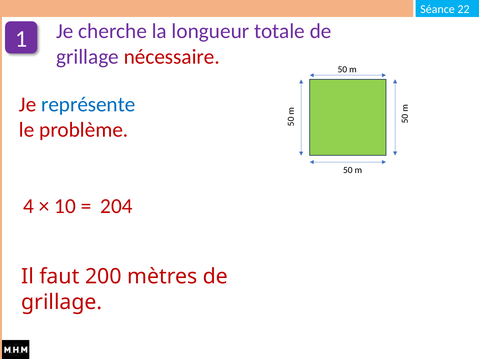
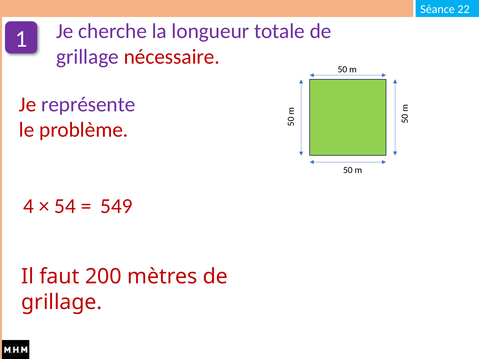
représente colour: blue -> purple
10: 10 -> 54
204: 204 -> 549
